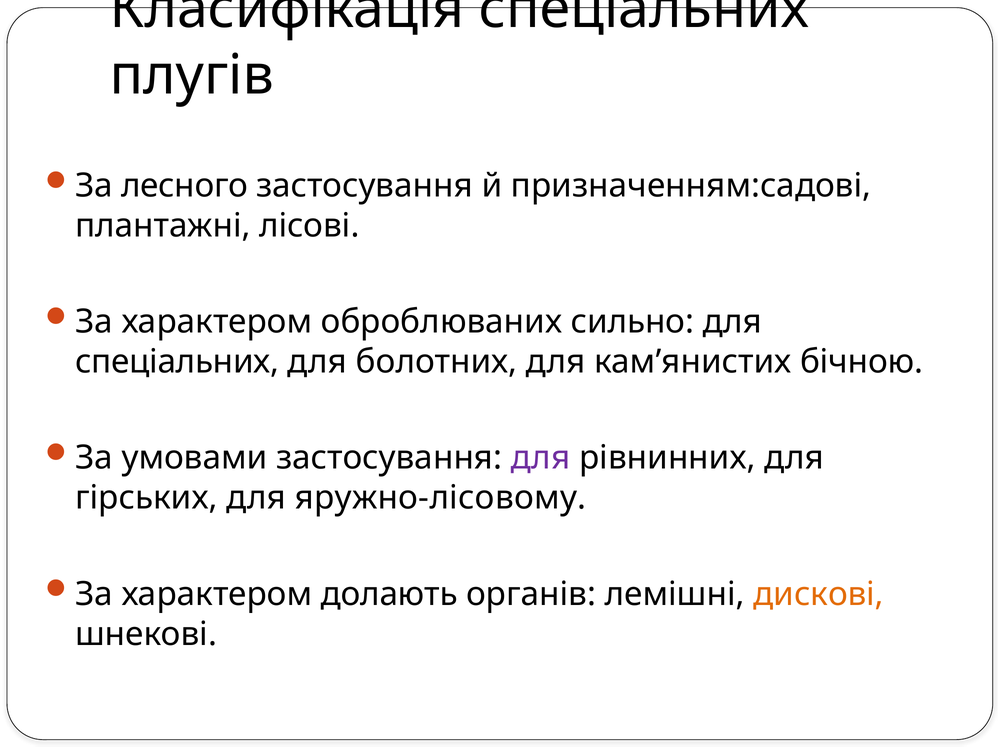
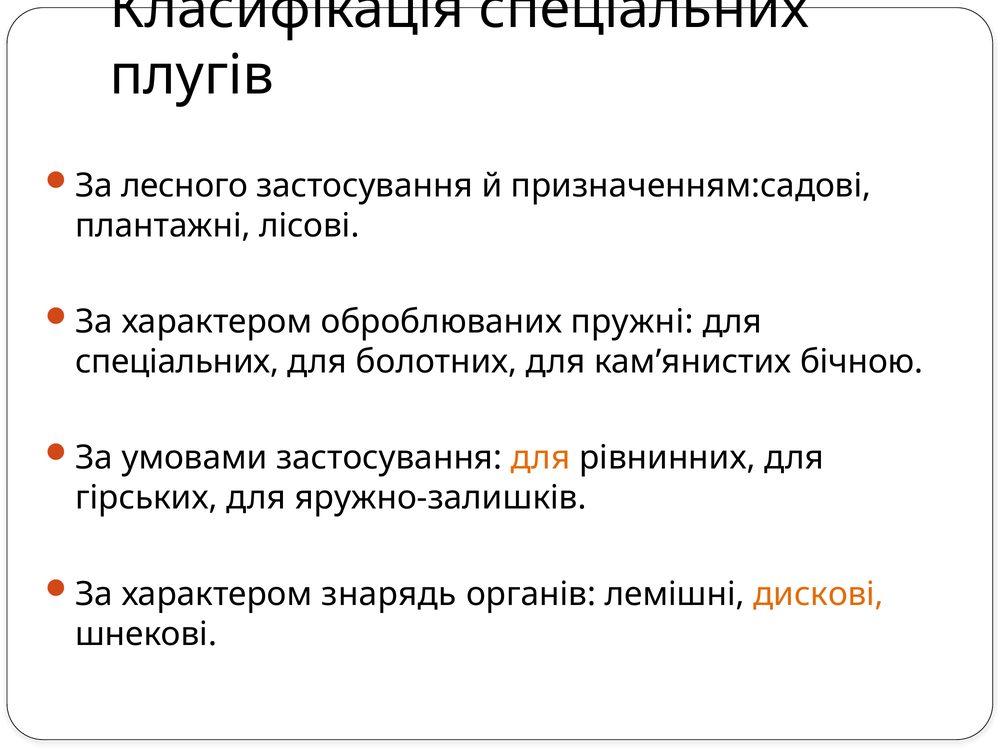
сильно: сильно -> пружні
для at (540, 458) colour: purple -> orange
яружно-лісовому: яружно-лісовому -> яружно-залишків
долають: долають -> знарядь
